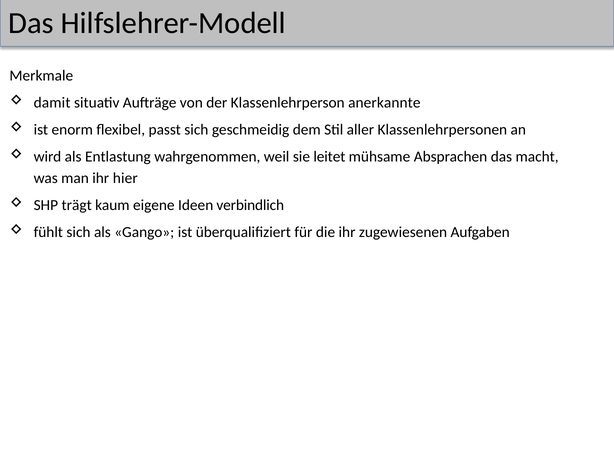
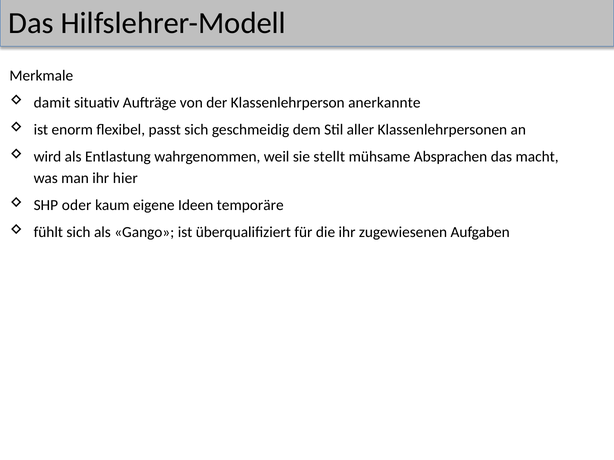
leitet: leitet -> stellt
trägt: trägt -> oder
verbindlich: verbindlich -> temporäre
